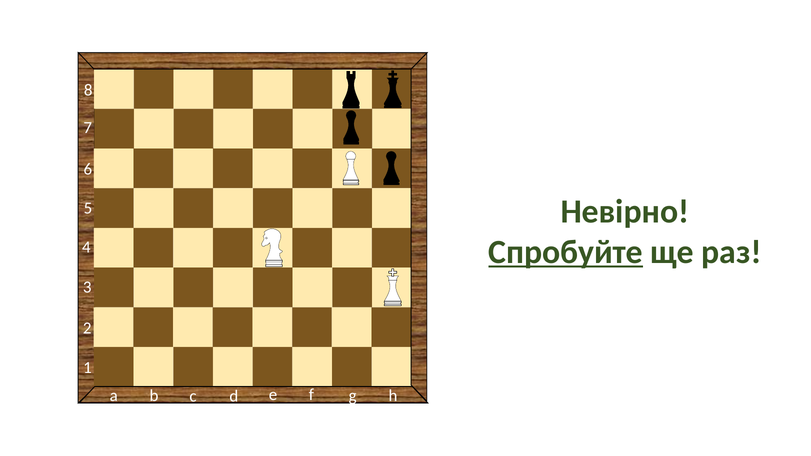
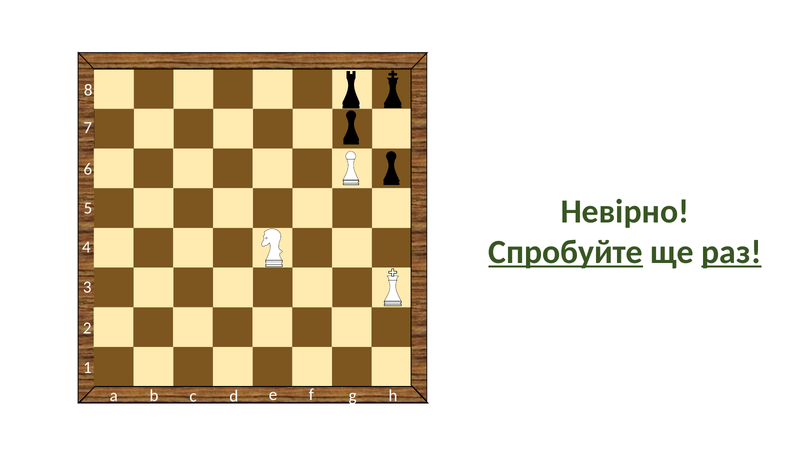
раз underline: none -> present
